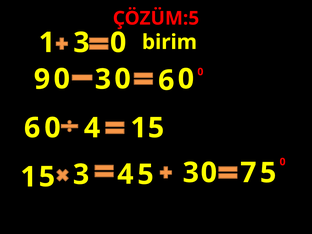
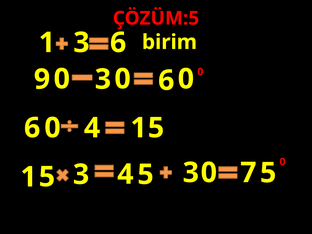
3 0: 0 -> 6
